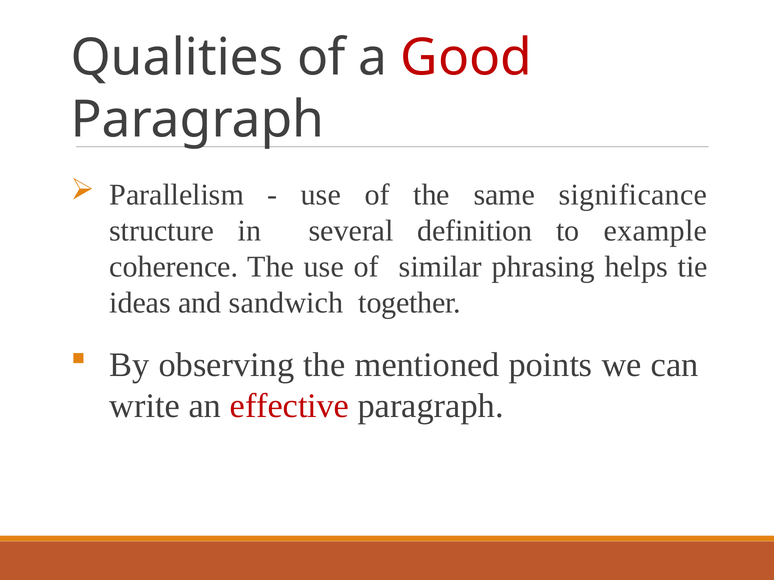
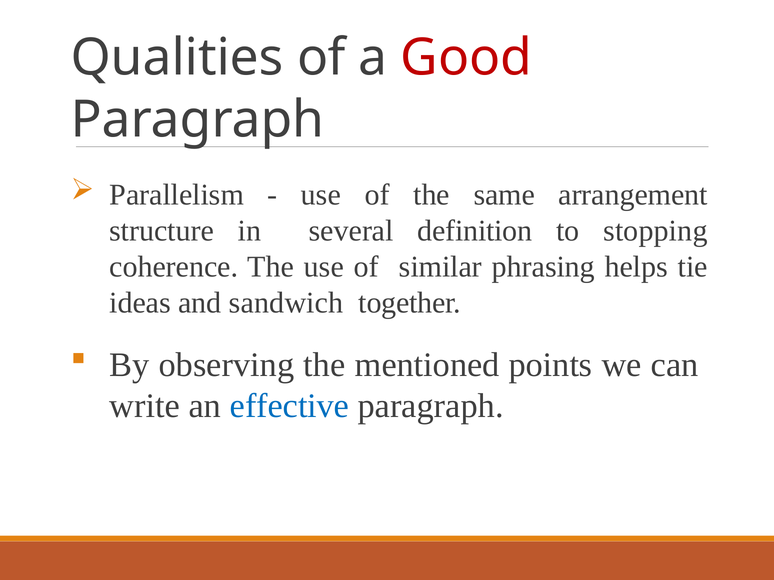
significance: significance -> arrangement
example: example -> stopping
effective colour: red -> blue
